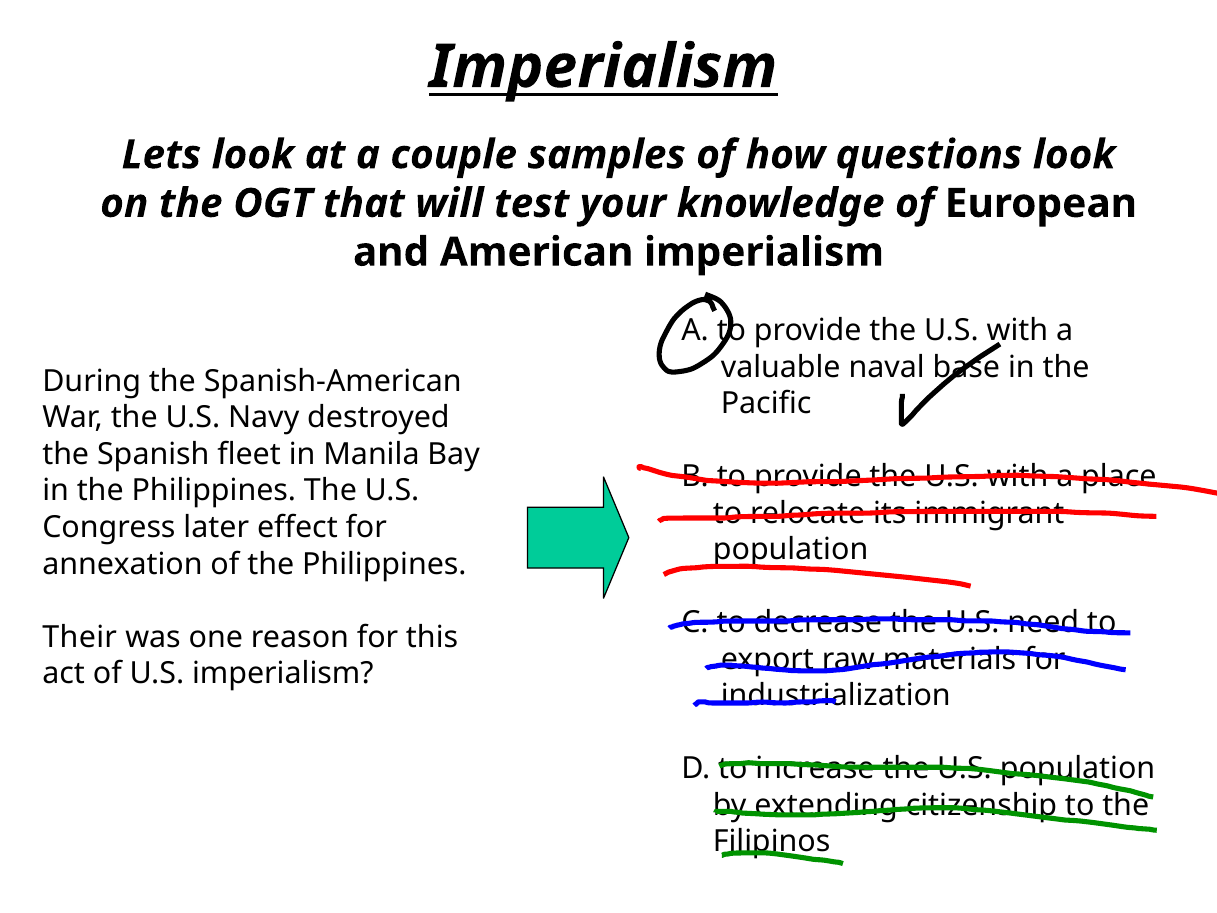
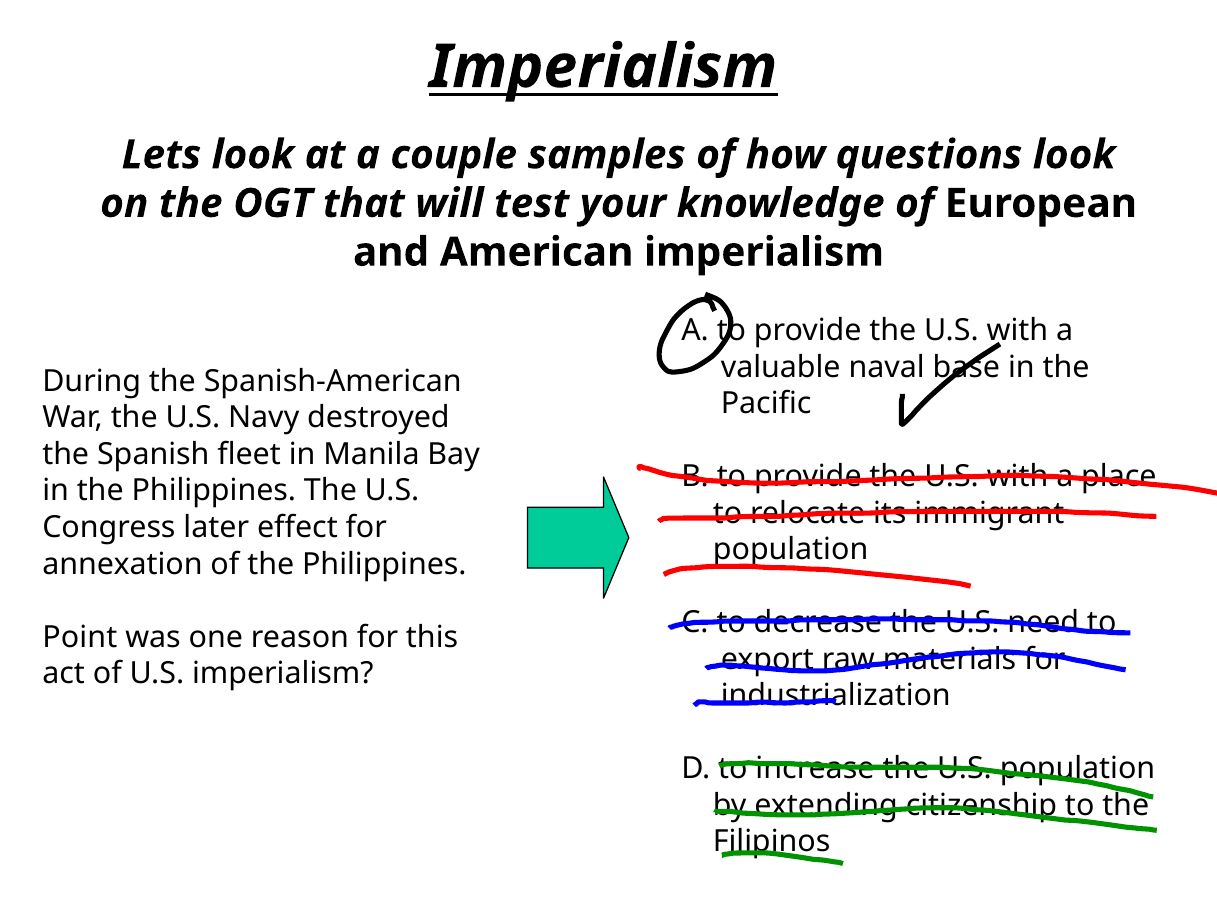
Their: Their -> Point
